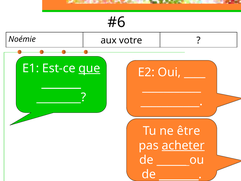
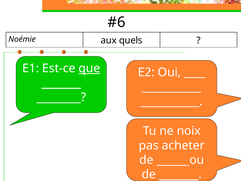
votre: votre -> quels
être: être -> noix
acheter underline: present -> none
